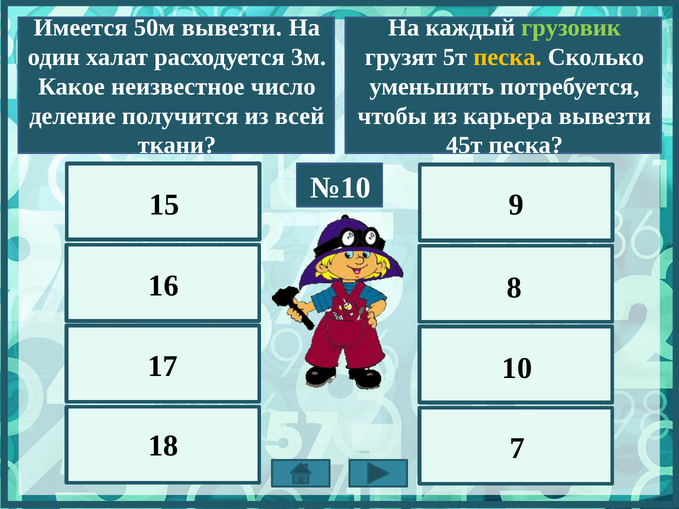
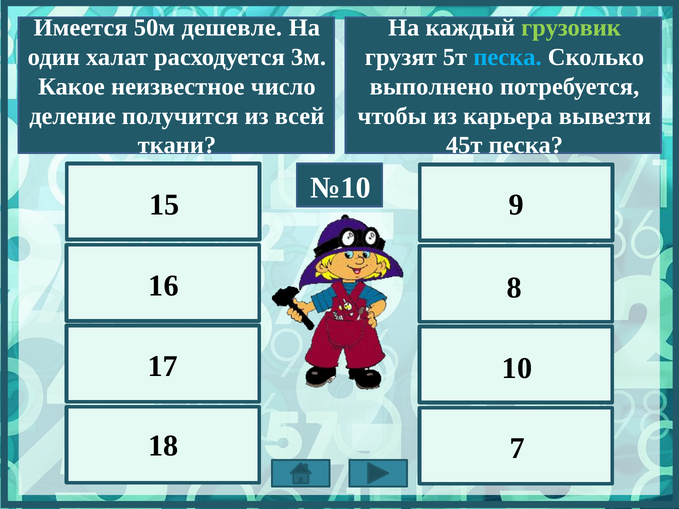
50м вывезти: вывезти -> дешевле
песка at (507, 57) colour: yellow -> light blue
уменьшить: уменьшить -> выполнено
